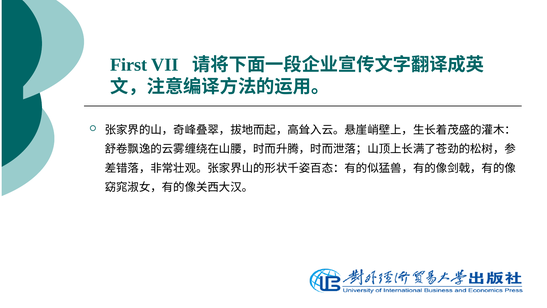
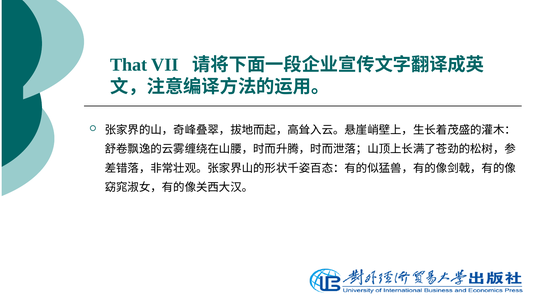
First: First -> That
